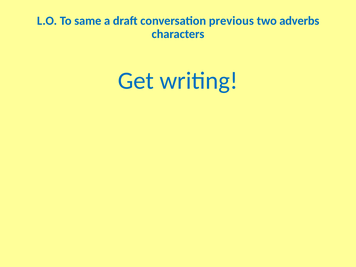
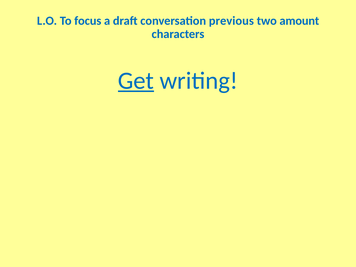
same: same -> focus
adverbs: adverbs -> amount
Get underline: none -> present
